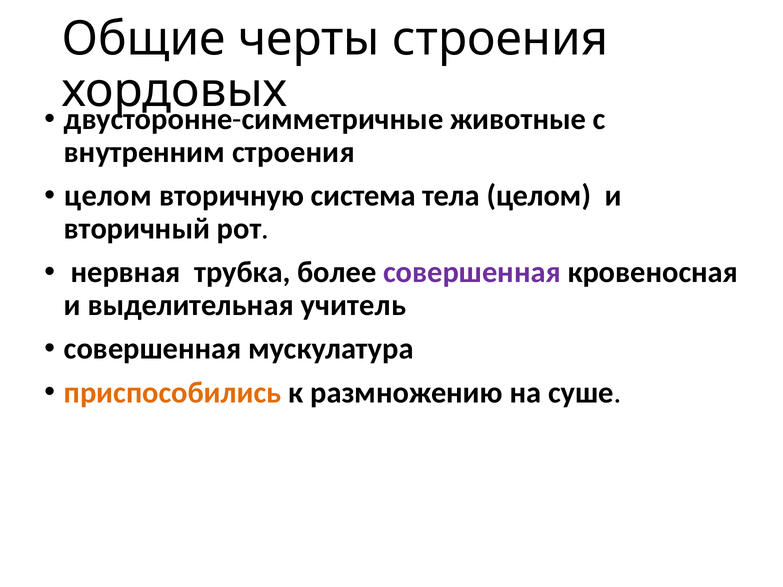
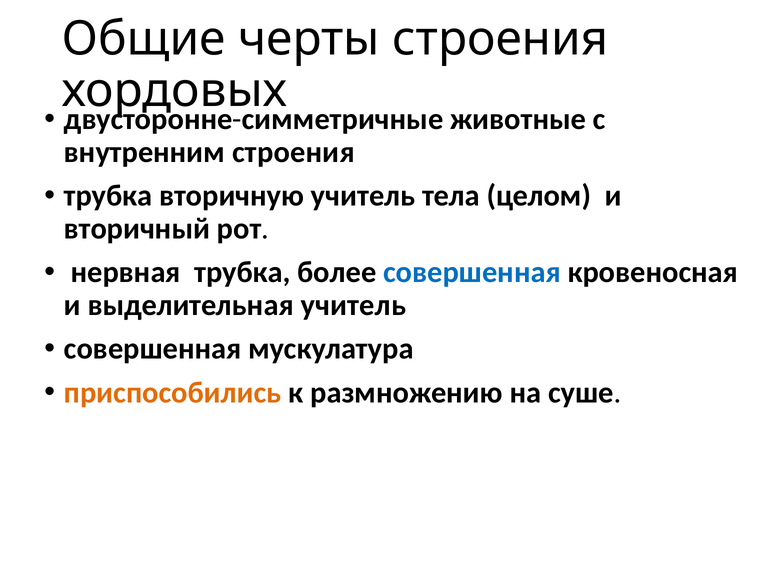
целом at (108, 196): целом -> трубка
вторичную система: система -> учитель
совершенная at (472, 272) colour: purple -> blue
